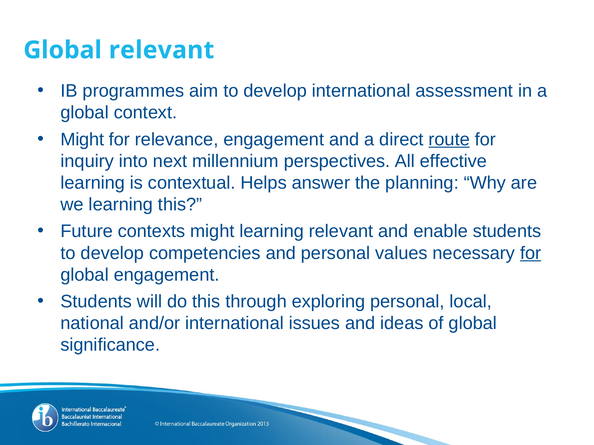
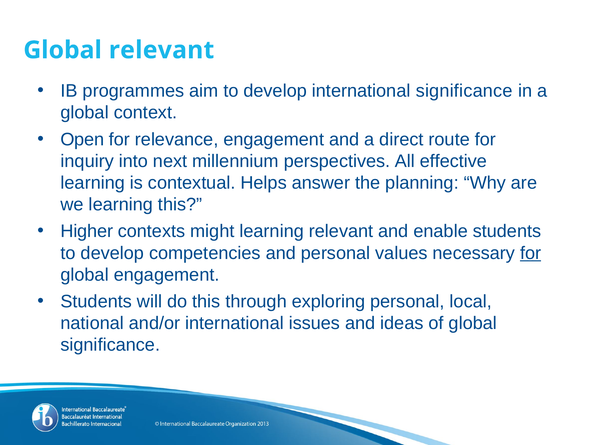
international assessment: assessment -> significance
Might at (82, 140): Might -> Open
route underline: present -> none
Future: Future -> Higher
